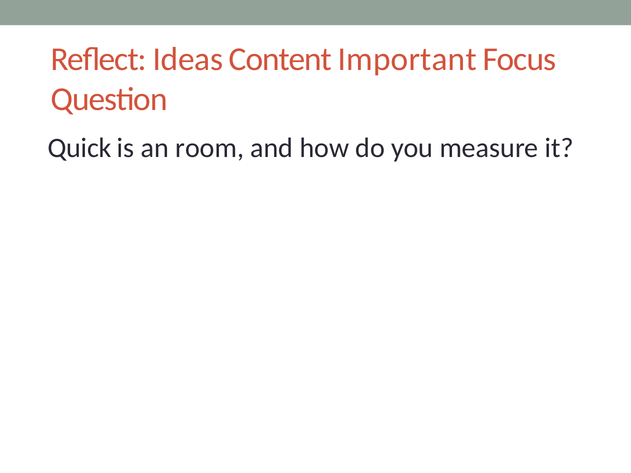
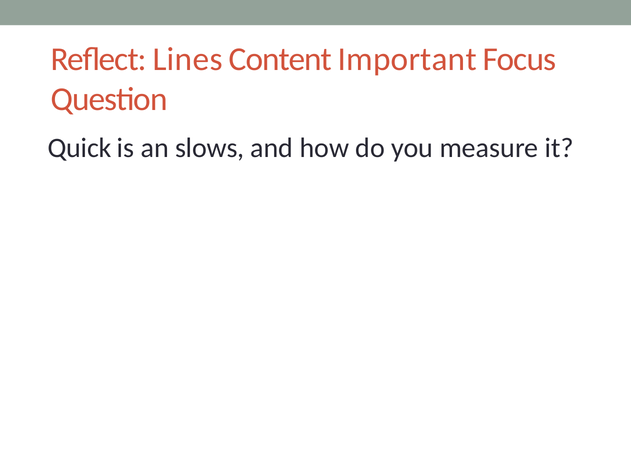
Ideas: Ideas -> Lines
room: room -> slows
